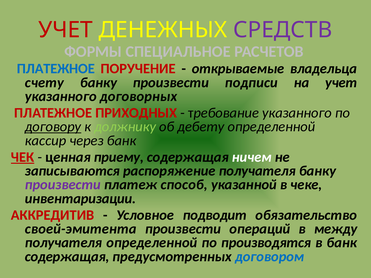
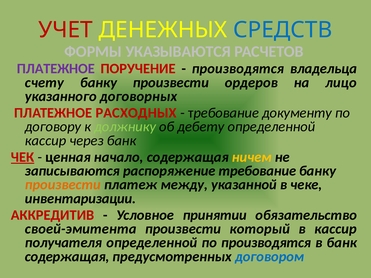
СРЕДСТВ colour: purple -> blue
СПЕЦИАЛЬНОЕ: СПЕЦИАЛЬНОЕ -> УКАЗЫВАЮТСЯ
ПЛАТЕЖНОЕ at (56, 69) colour: blue -> purple
открываемые at (238, 69): открываемые -> производятся
подписи: подписи -> ордеров
на учет: учет -> лицо
ПРИХОДНЫХ: ПРИХОДНЫХ -> РАСХОДНЫХ
требование указанного: указанного -> документу
договору underline: present -> none
приему: приему -> начало
ничем colour: white -> yellow
распоряжение получателя: получателя -> требование
произвести at (63, 185) colour: purple -> orange
способ: способ -> между
подводит: подводит -> принятии
операций: операций -> который
в между: между -> кассир
